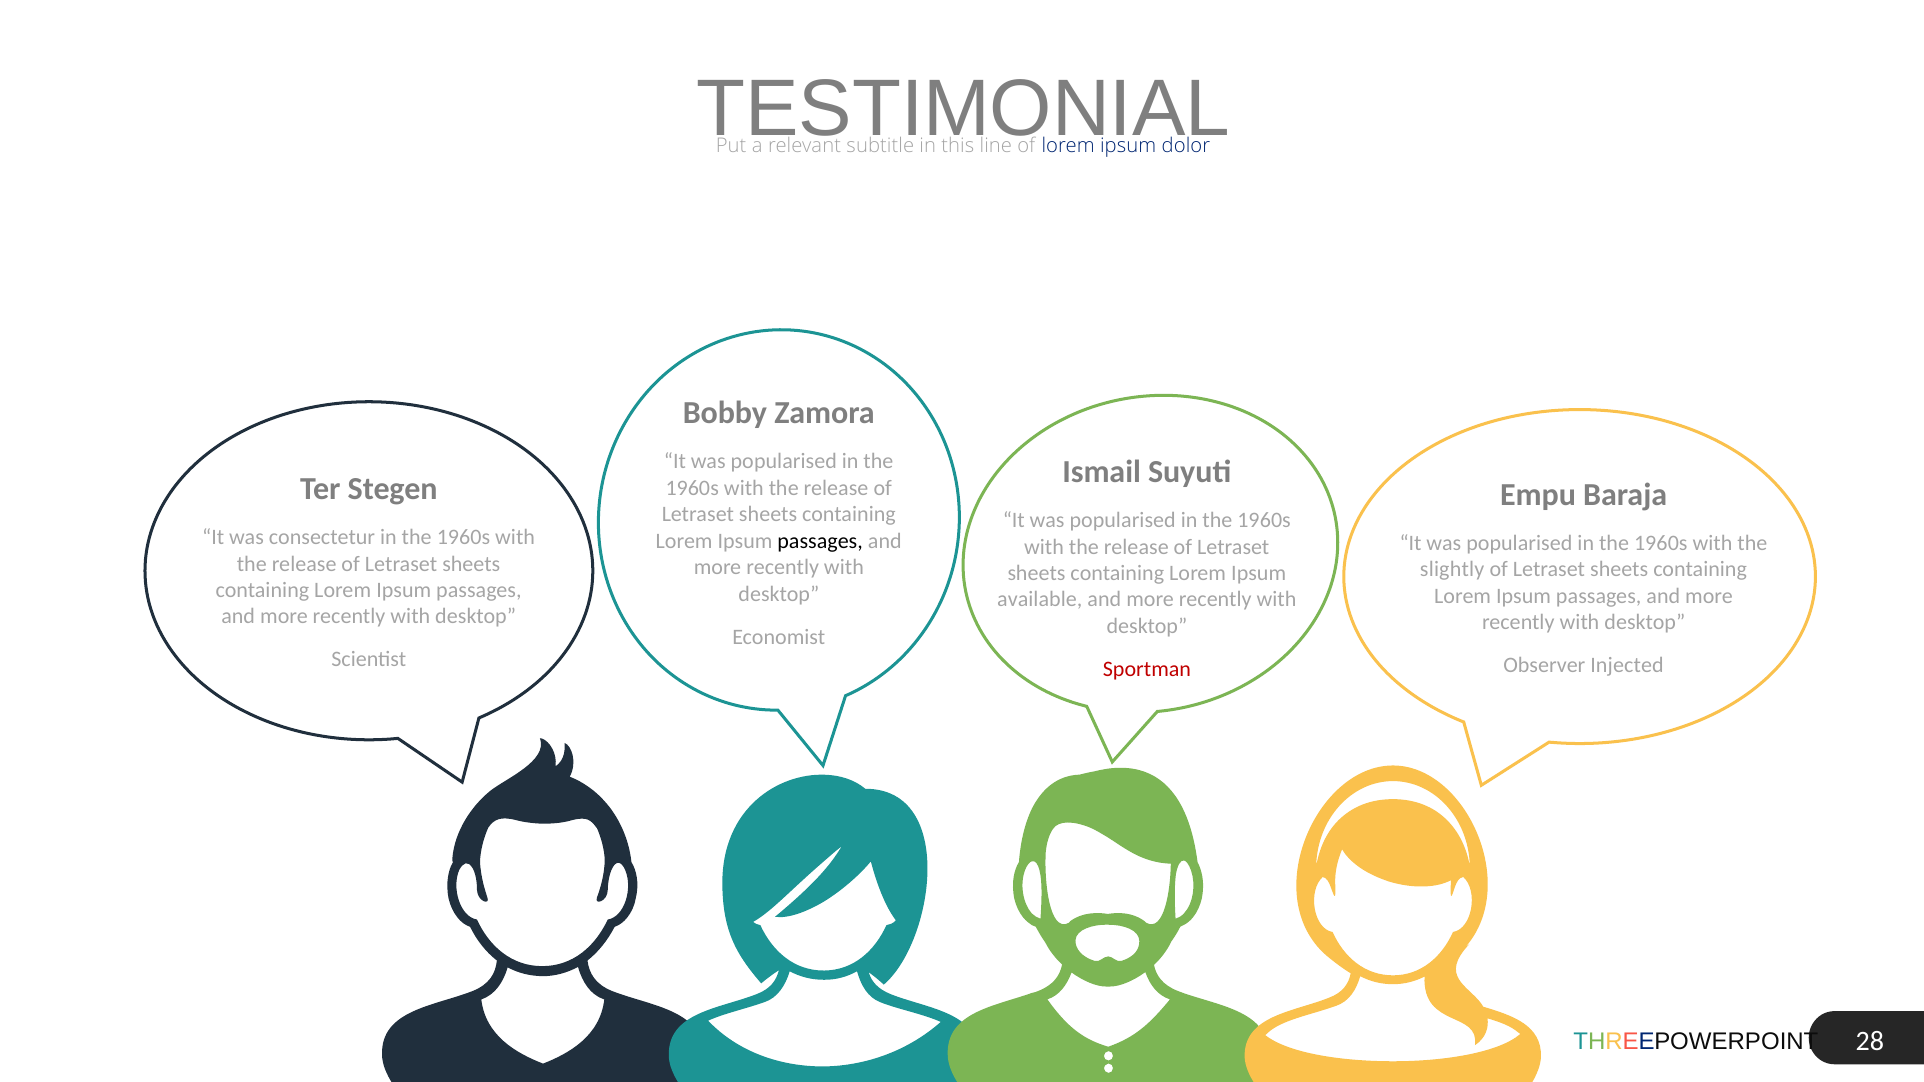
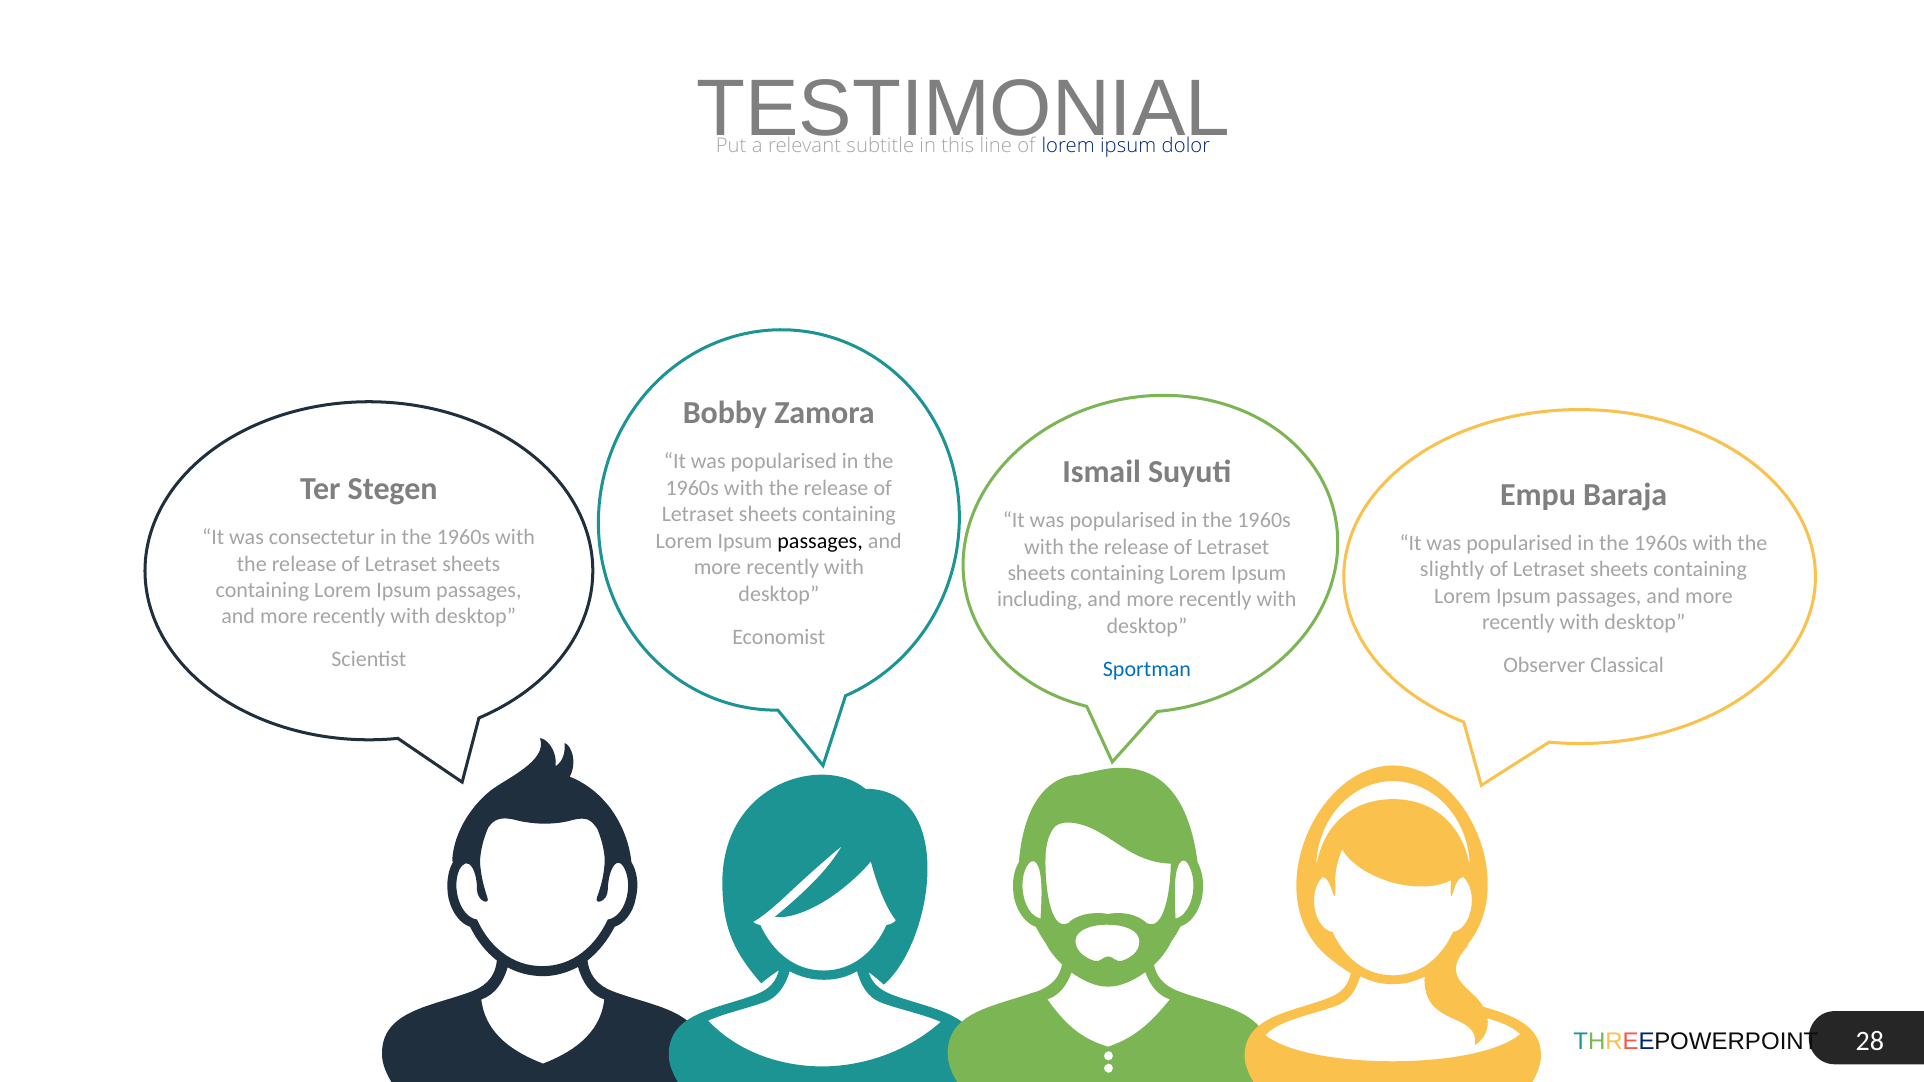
available: available -> including
Injected: Injected -> Classical
Sportman colour: red -> blue
